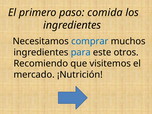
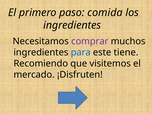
comprar colour: blue -> purple
otros: otros -> tiene
¡Nutrición: ¡Nutrición -> ¡Disfruten
